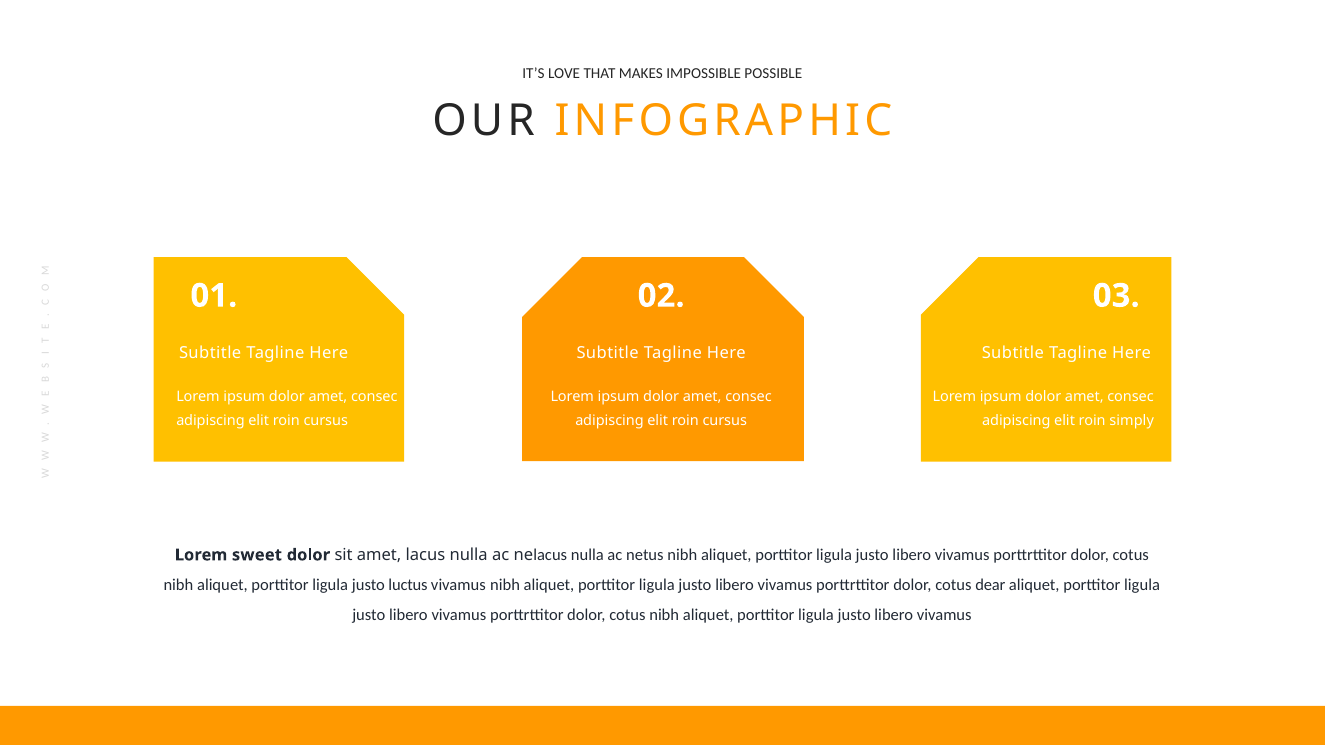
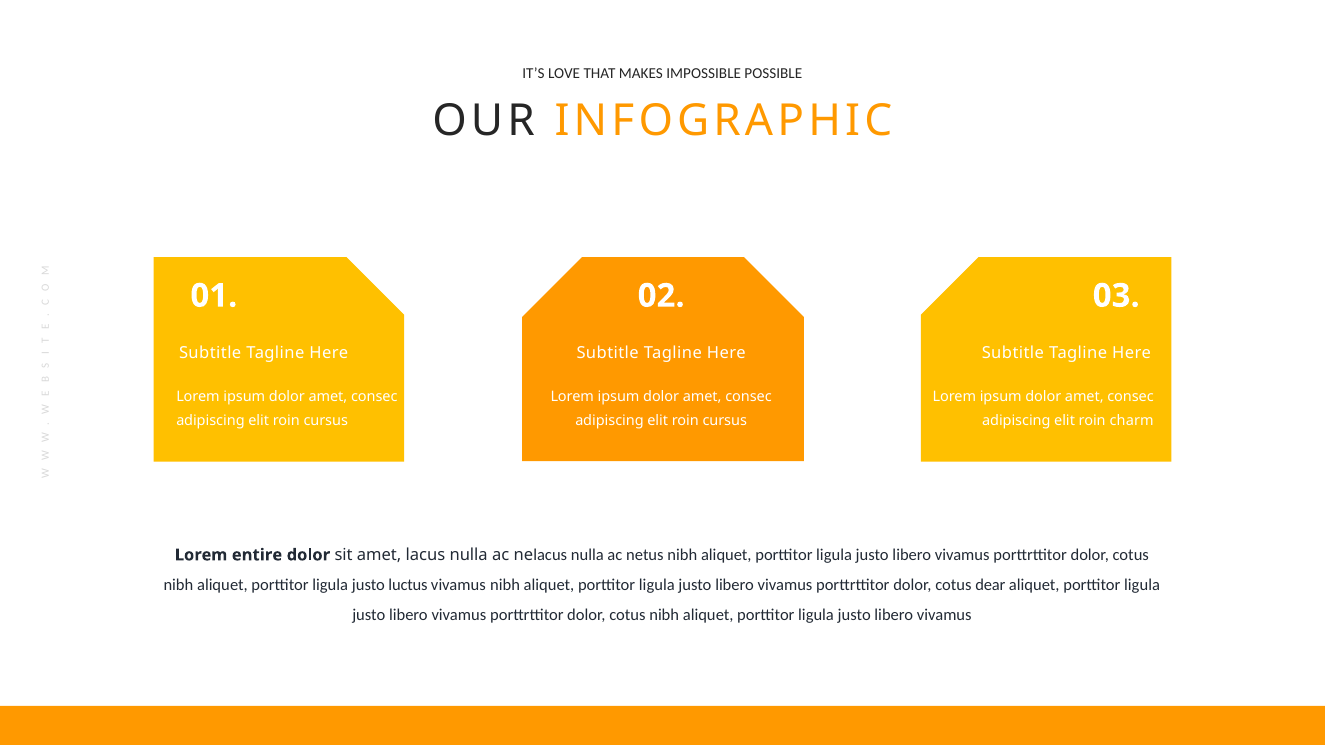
simply: simply -> charm
sweet: sweet -> entire
